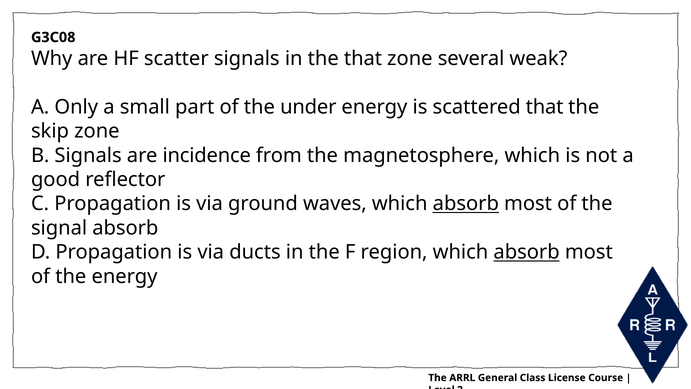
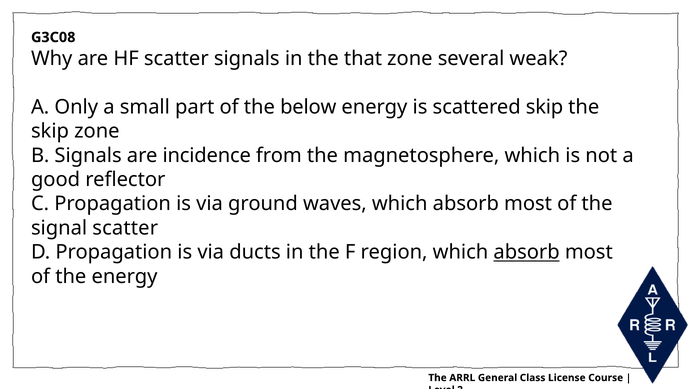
under: under -> below
scattered that: that -> skip
absorb at (466, 204) underline: present -> none
signal absorb: absorb -> scatter
